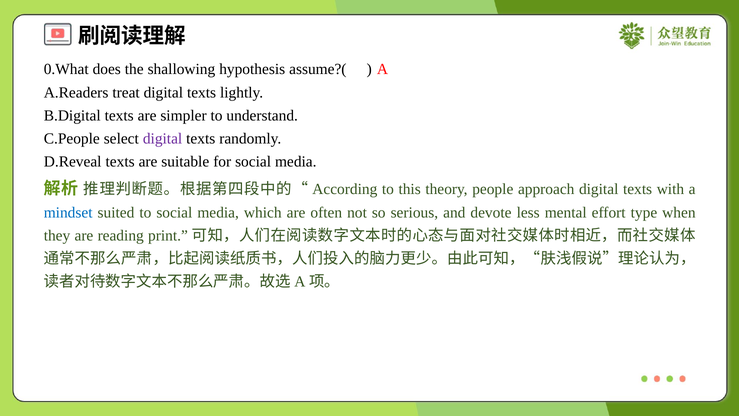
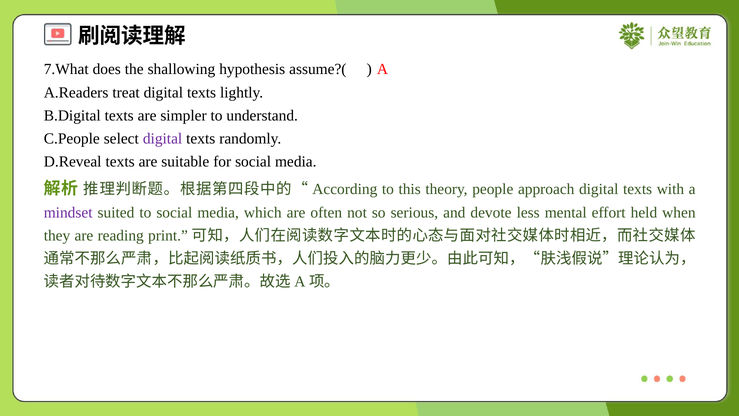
0.What: 0.What -> 7.What
mindset colour: blue -> purple
type: type -> held
